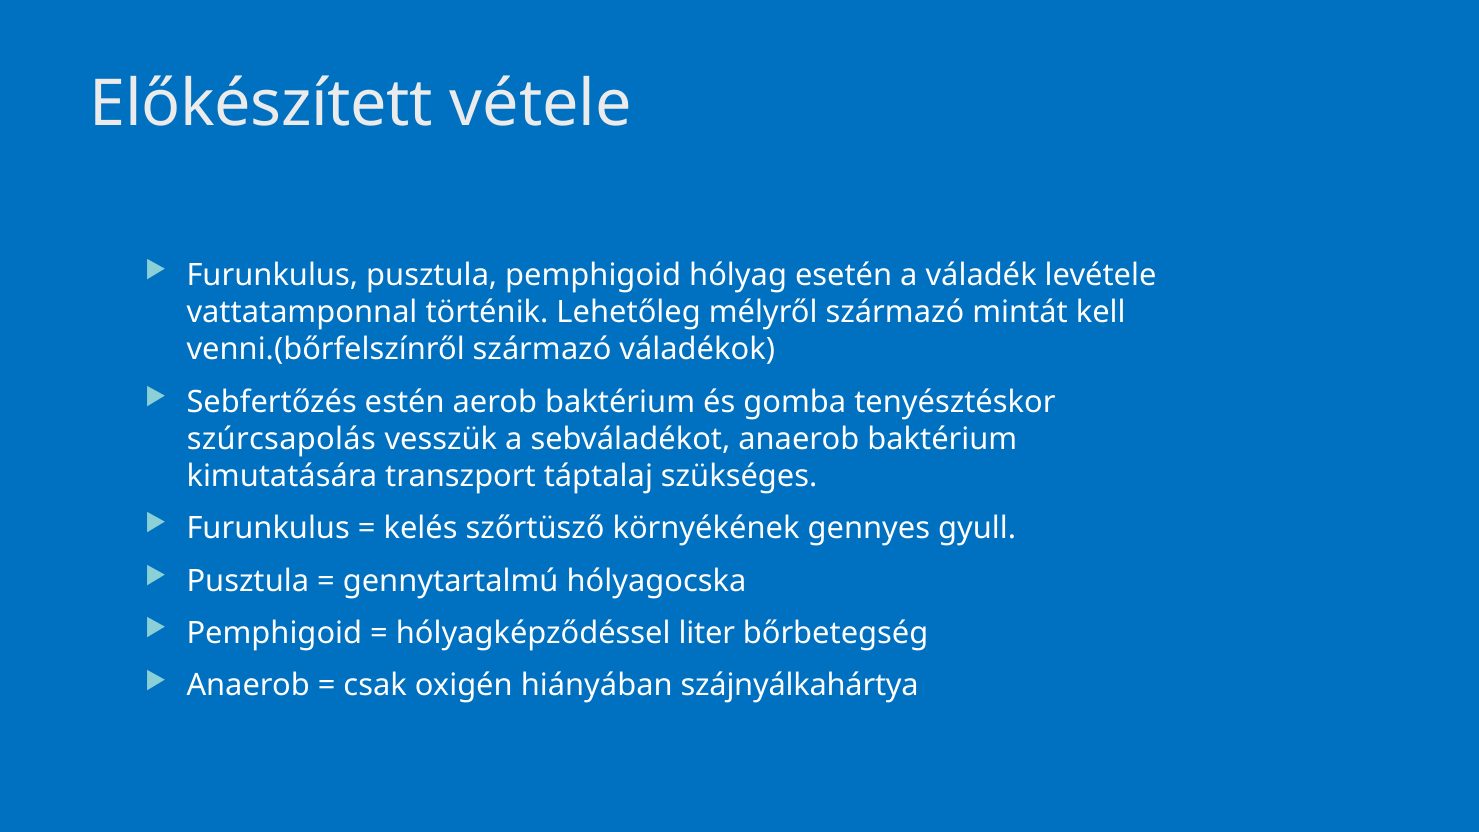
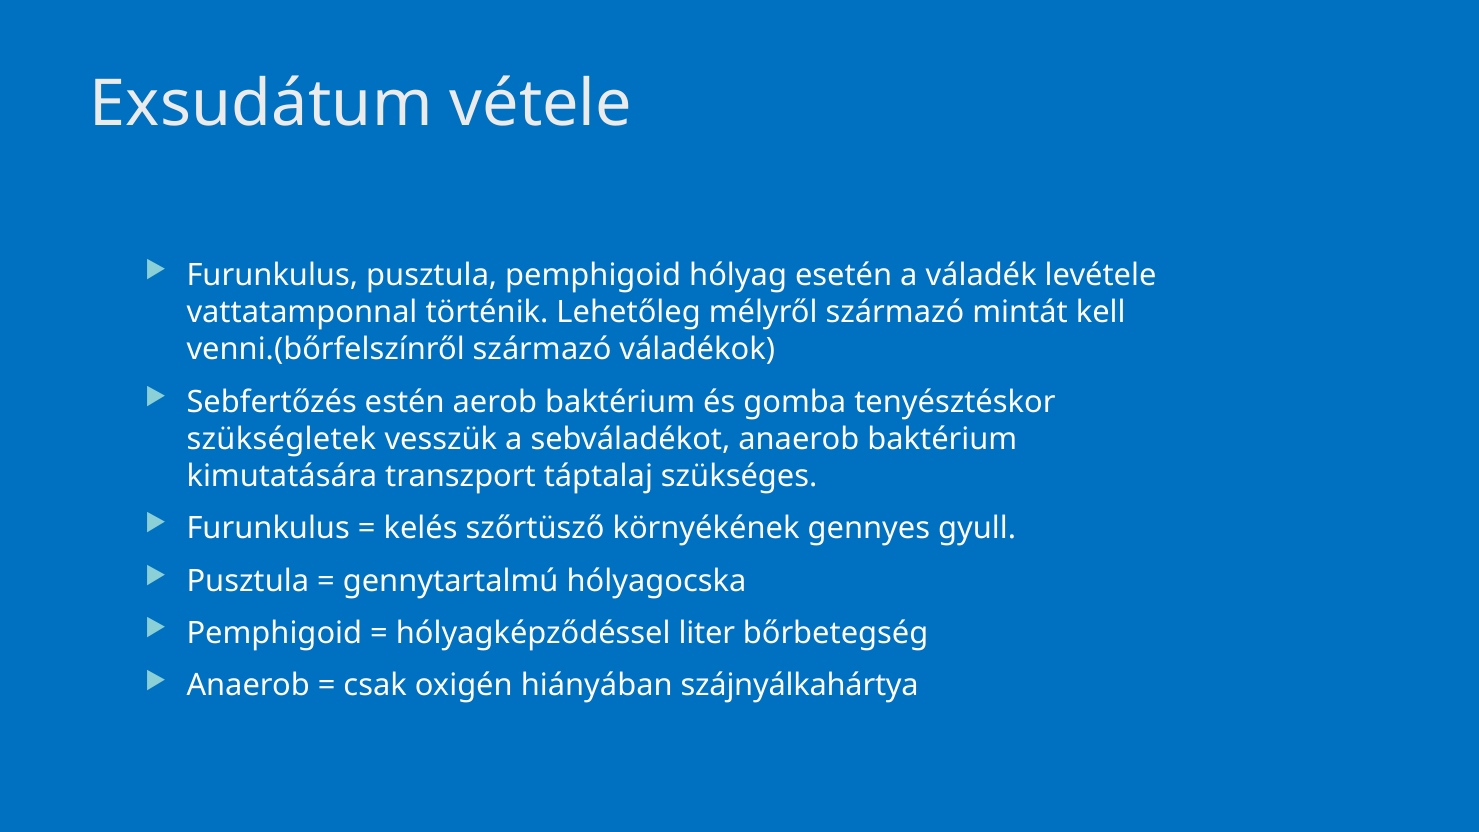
Előkészített: Előkészített -> Exsudátum
szúrcsapolás: szúrcsapolás -> szükségletek
